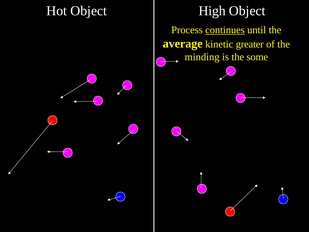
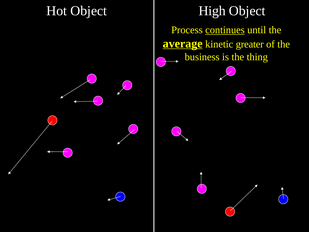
average underline: none -> present
minding: minding -> business
some: some -> thing
